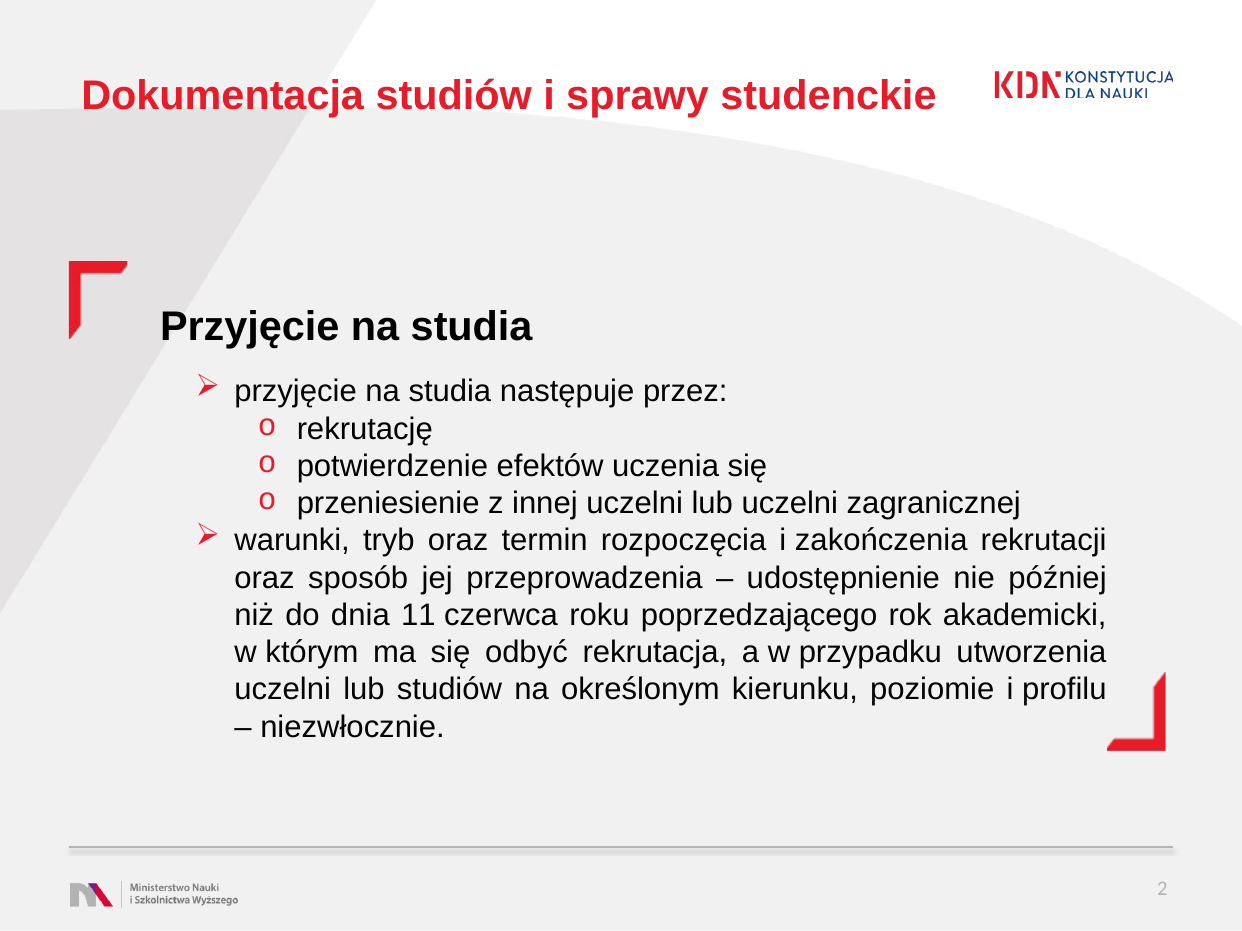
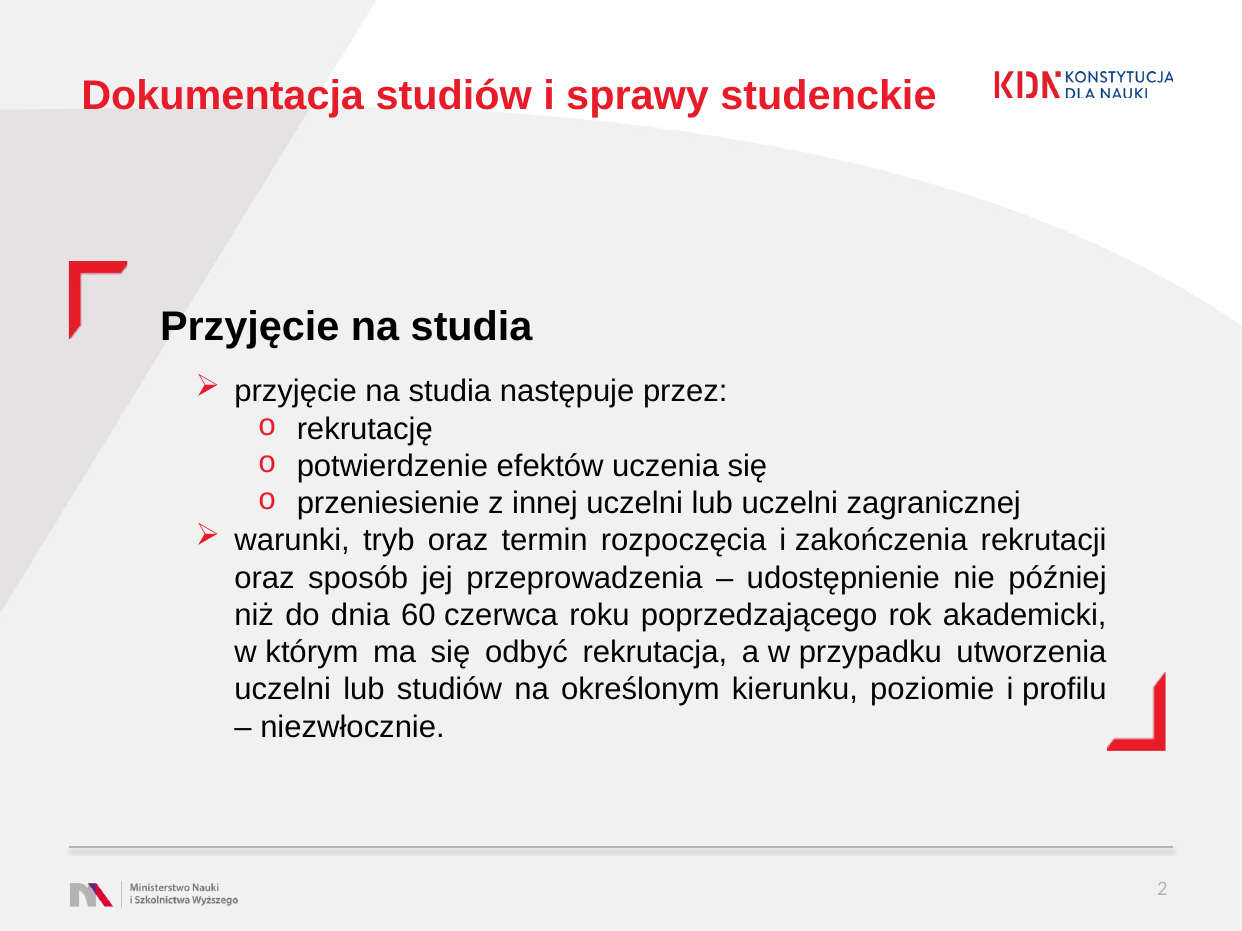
11: 11 -> 60
